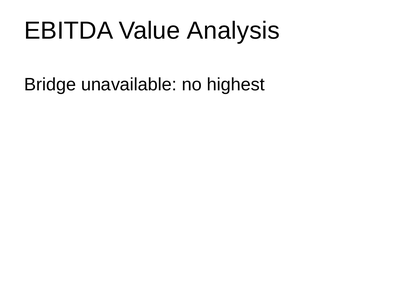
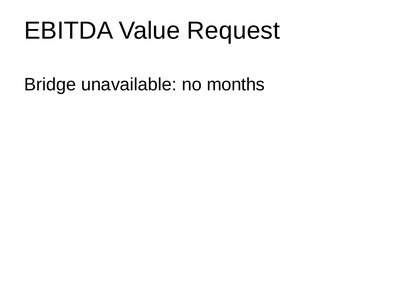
Analysis: Analysis -> Request
highest: highest -> months
